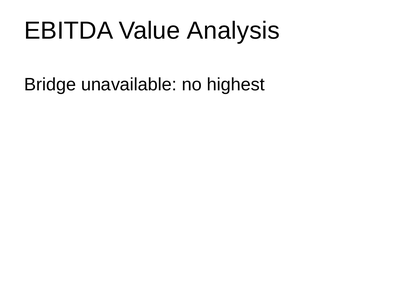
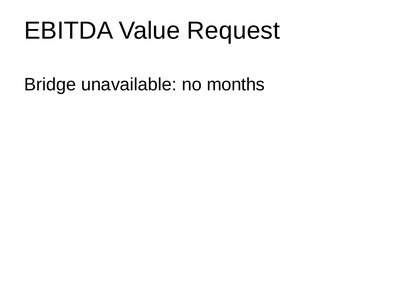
Analysis: Analysis -> Request
highest: highest -> months
